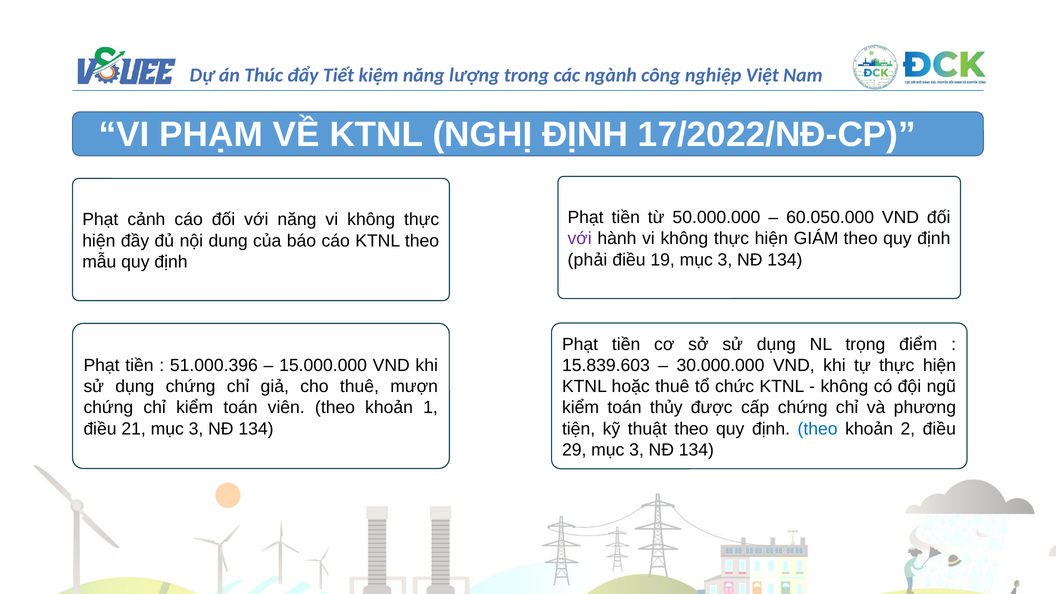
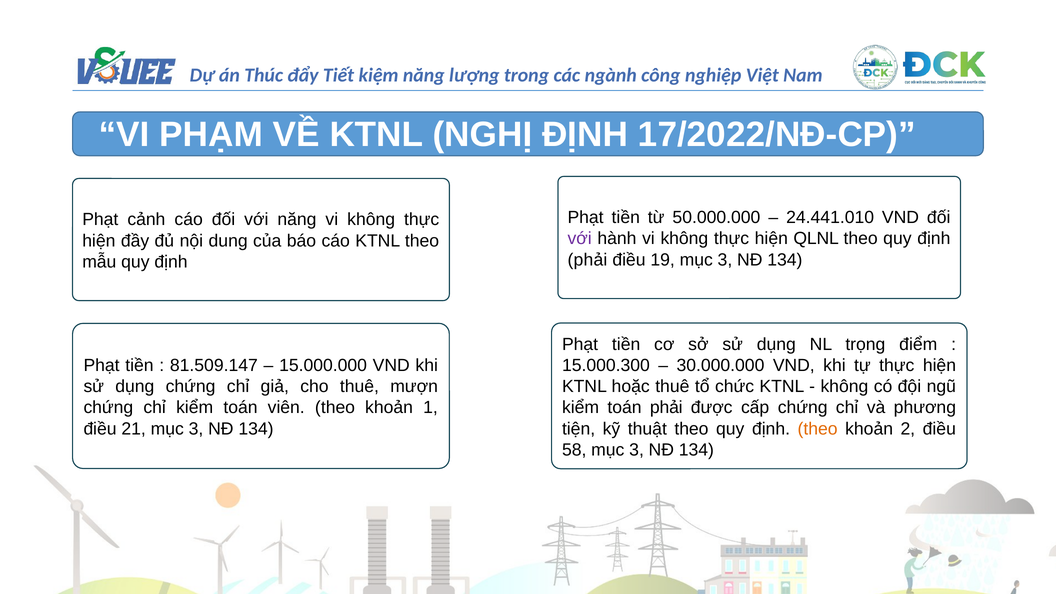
60.050.000: 60.050.000 -> 24.441.010
GIÁM: GIÁM -> QLNL
51.000.396: 51.000.396 -> 81.509.147
15.839.603: 15.839.603 -> 15.000.300
toán thủy: thủy -> phải
theo at (818, 429) colour: blue -> orange
29: 29 -> 58
